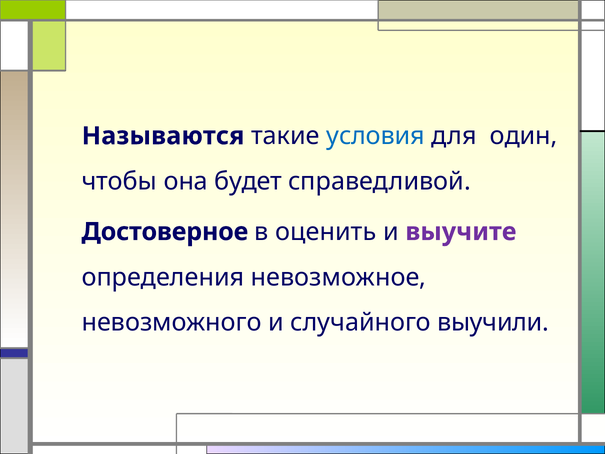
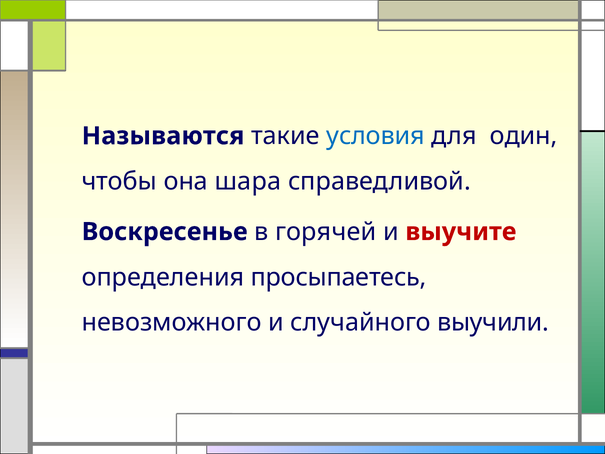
будет: будет -> шара
Достоверное: Достоверное -> Воскресенье
оценить: оценить -> горячей
выучите colour: purple -> red
невозможное: невозможное -> просыпаетесь
